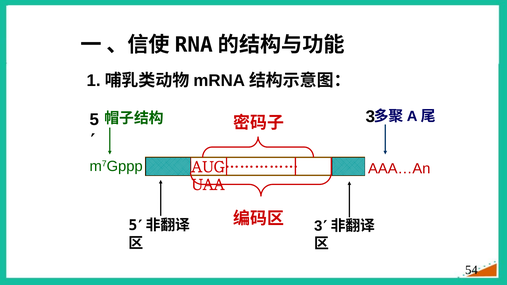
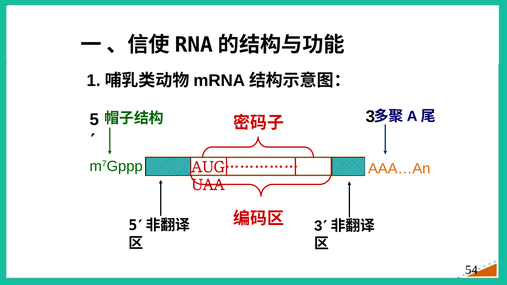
AAA…An colour: red -> orange
